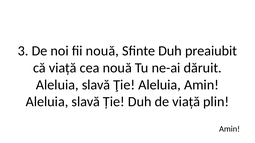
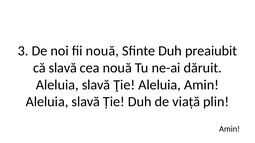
că viață: viață -> slavă
